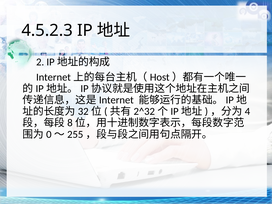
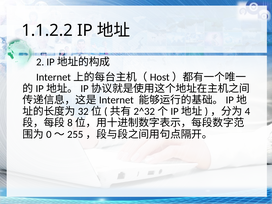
4.5.2.3: 4.5.2.3 -> 1.1.2.2
